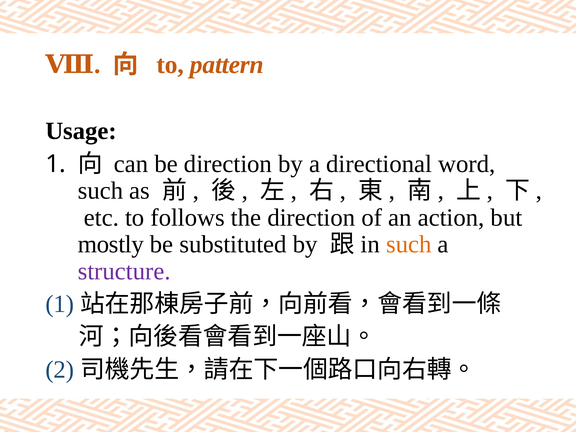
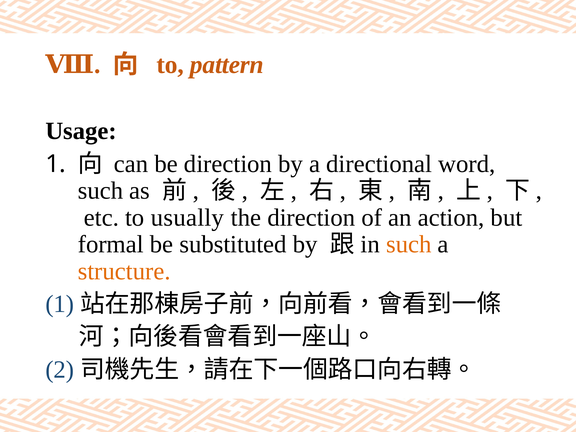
follows: follows -> usually
mostly: mostly -> formal
structure colour: purple -> orange
